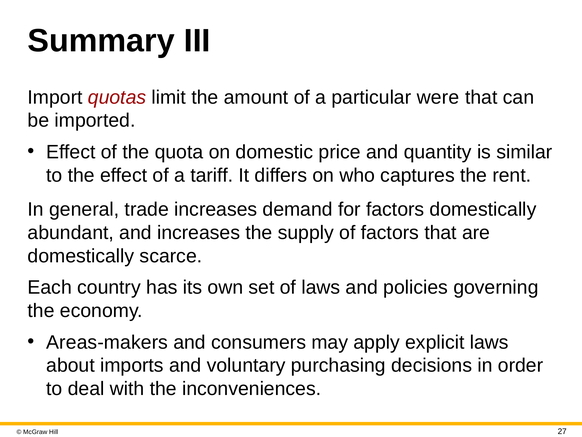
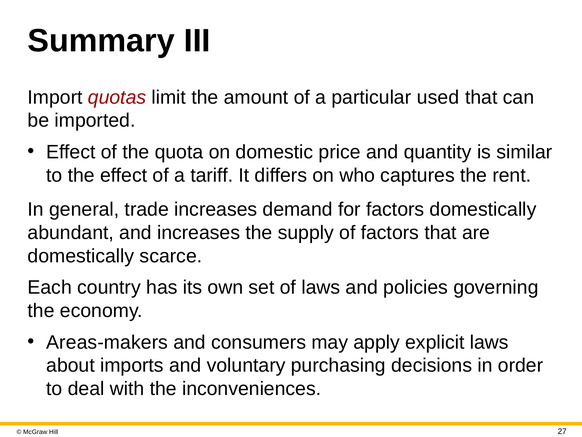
were: were -> used
